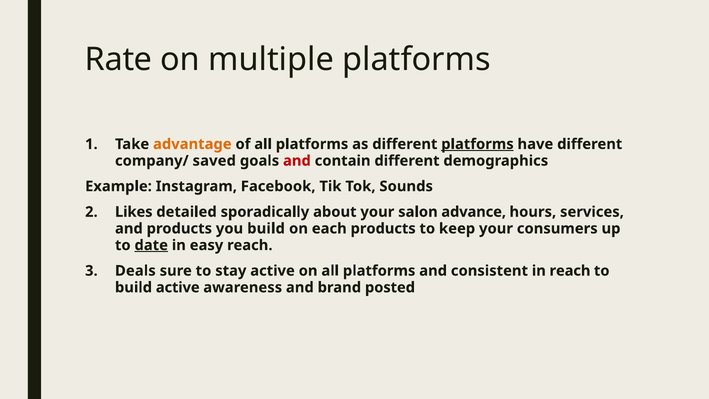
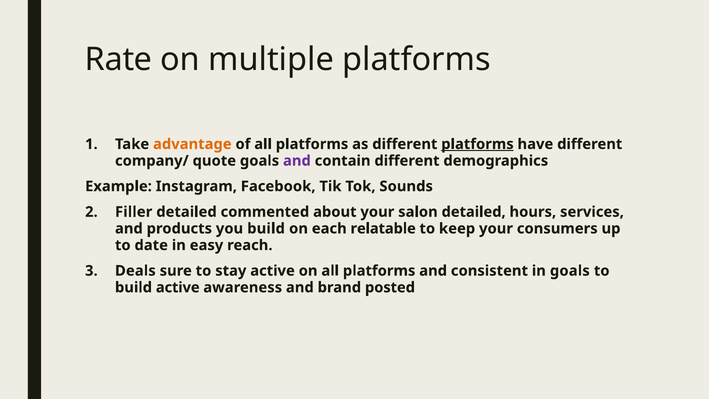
saved: saved -> quote
and at (297, 161) colour: red -> purple
Likes: Likes -> Filler
sporadically: sporadically -> commented
salon advance: advance -> detailed
each products: products -> relatable
date underline: present -> none
in reach: reach -> goals
